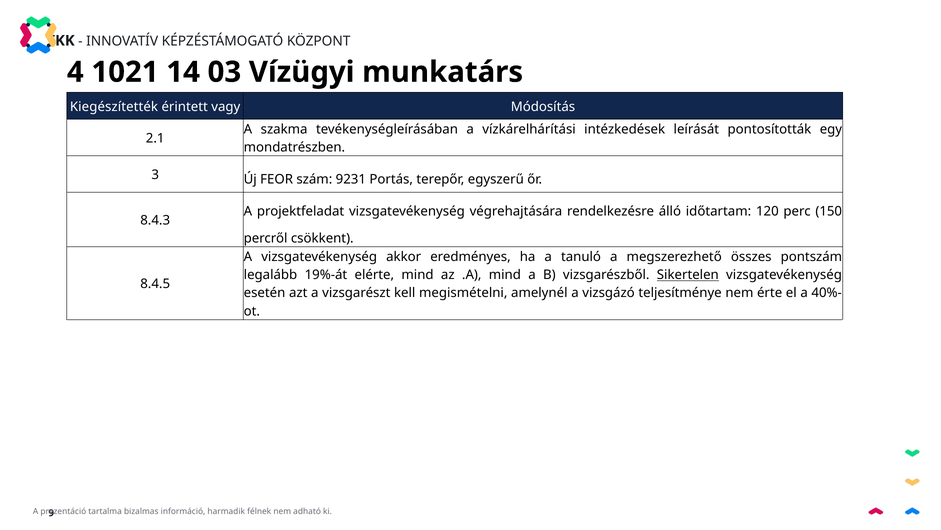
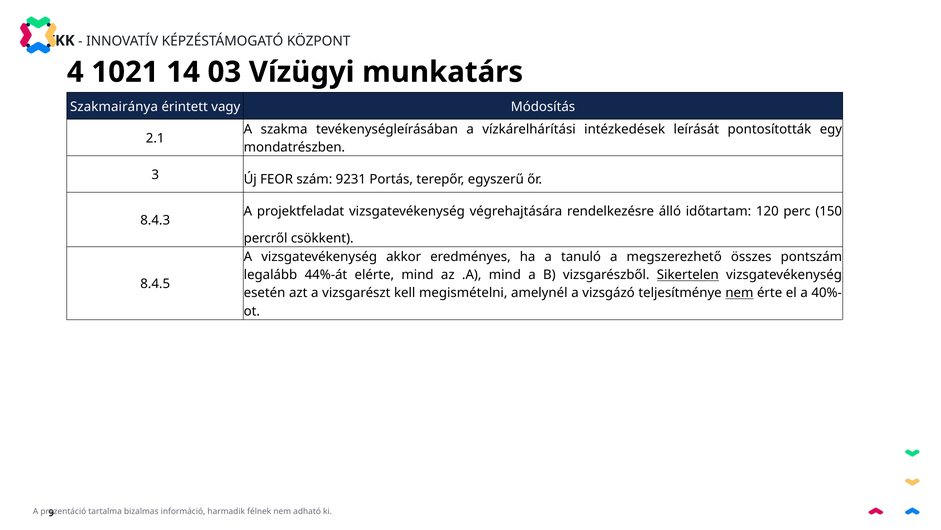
Kiegészítették: Kiegészítették -> Szakmairánya
19%-át: 19%-át -> 44%-át
nem at (739, 293) underline: none -> present
